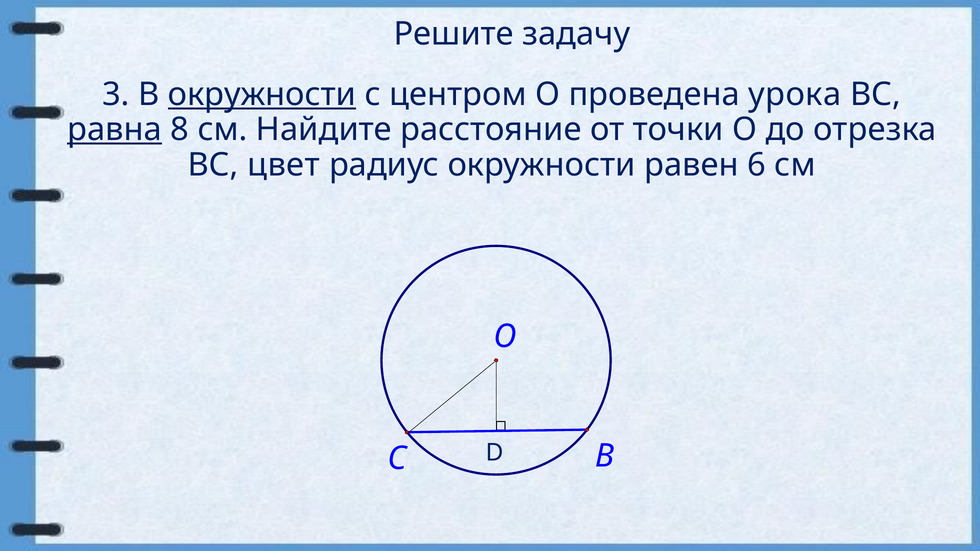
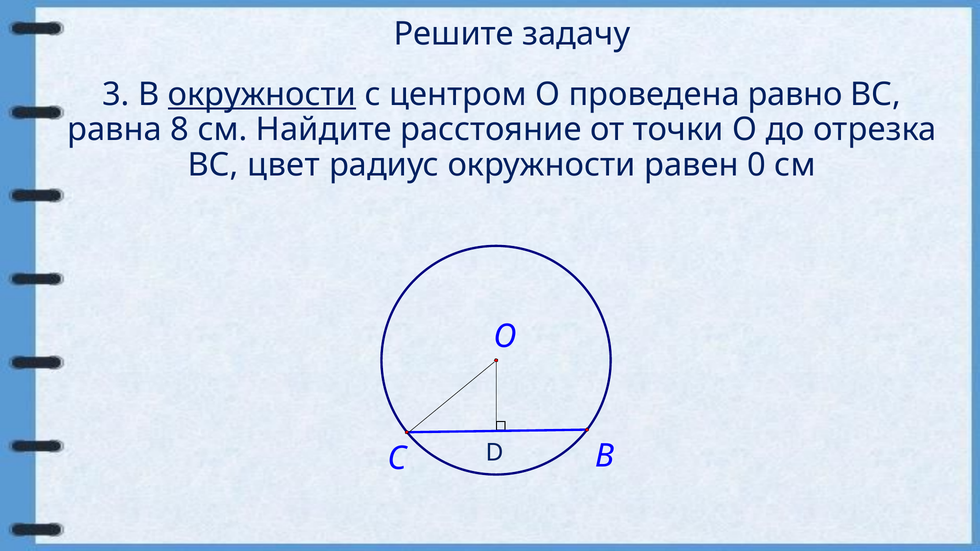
урока: урока -> равно
равна underline: present -> none
6: 6 -> 0
